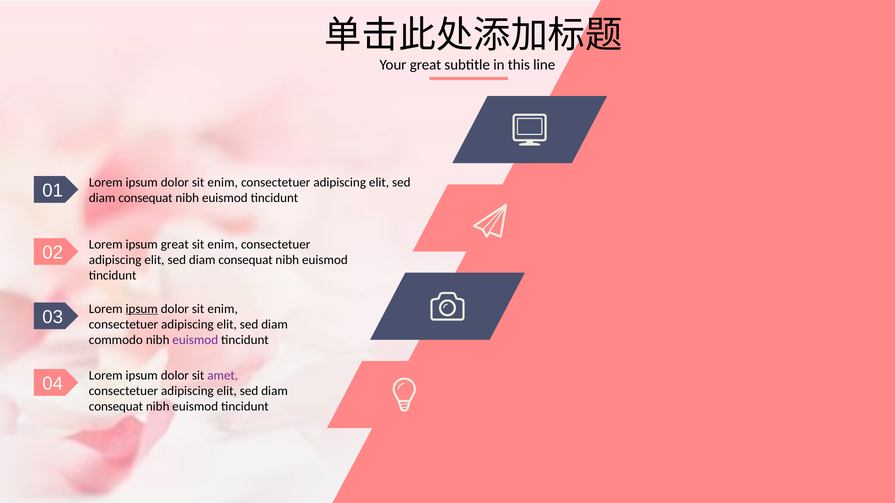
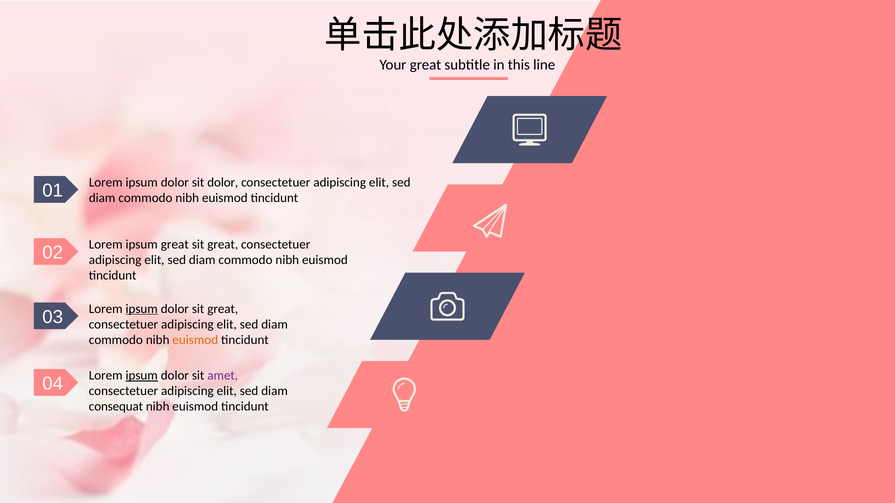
enim at (223, 182): enim -> dolor
consequat at (146, 198): consequat -> commodo
enim at (223, 245): enim -> great
consequat at (246, 260): consequat -> commodo
enim at (223, 309): enim -> great
euismod at (195, 340) colour: purple -> orange
ipsum at (142, 376) underline: none -> present
